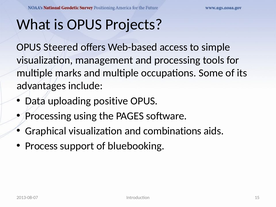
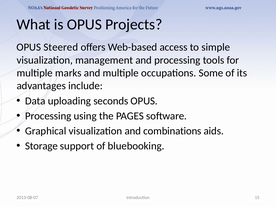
positive: positive -> seconds
Process: Process -> Storage
